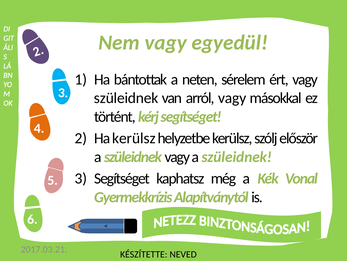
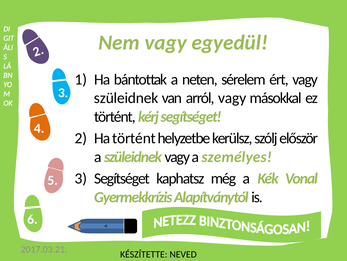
Ha kerülsz: kerülsz -> történt
vagy a szüleidnek: szüleidnek -> személyes
